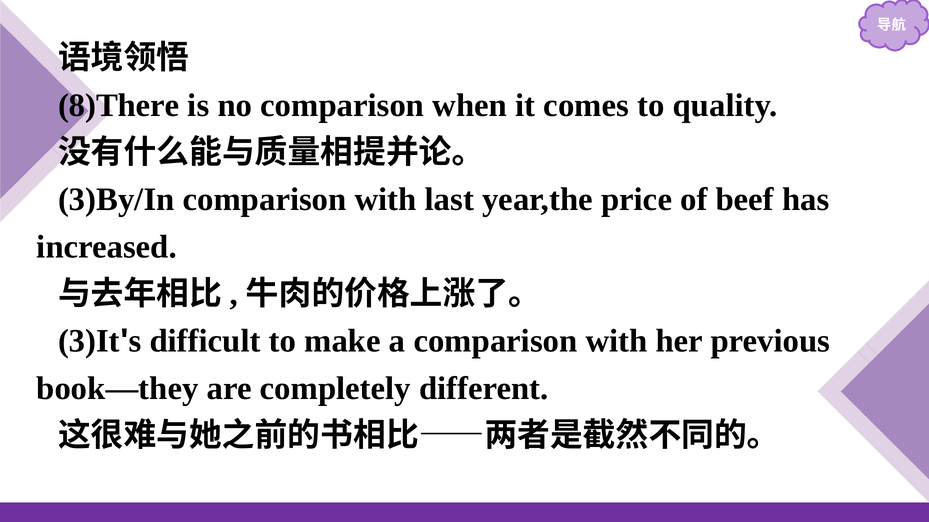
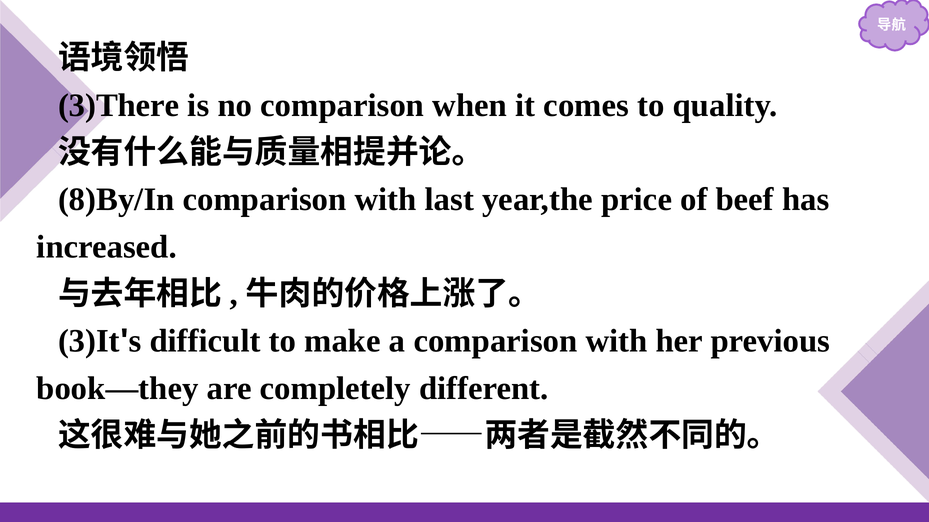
8)There: 8)There -> 3)There
3)By/In: 3)By/In -> 8)By/In
